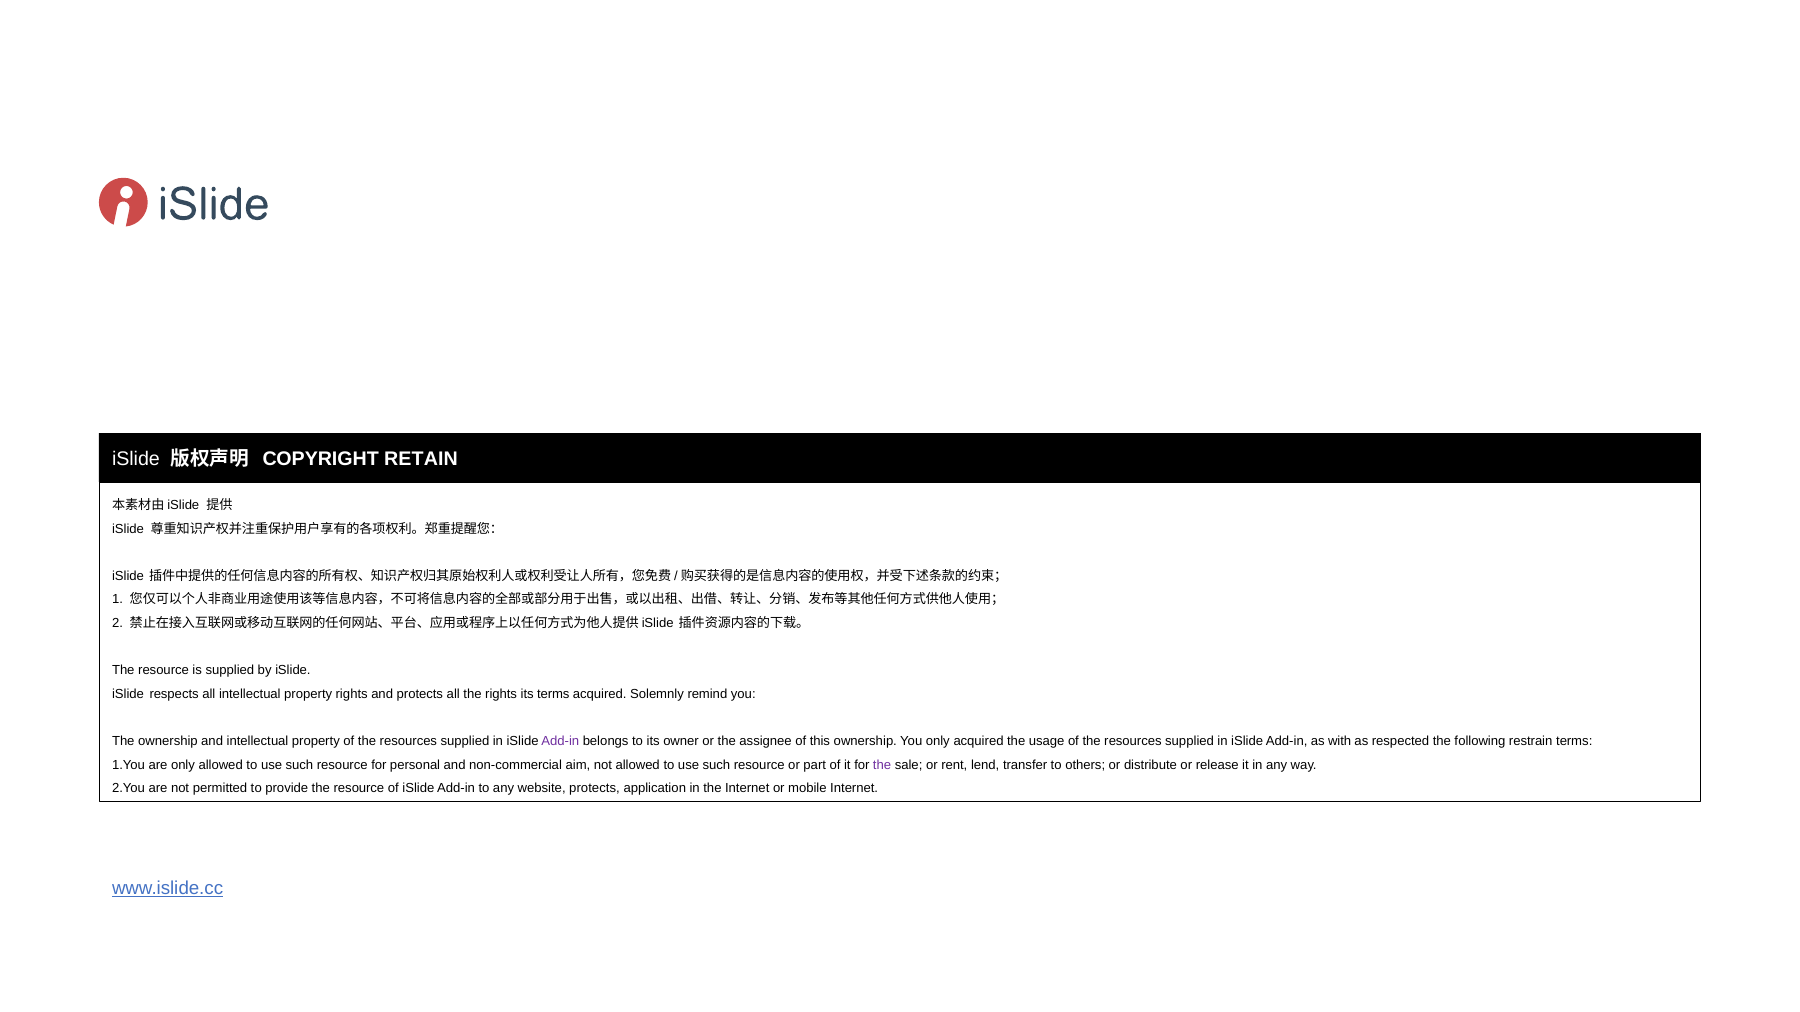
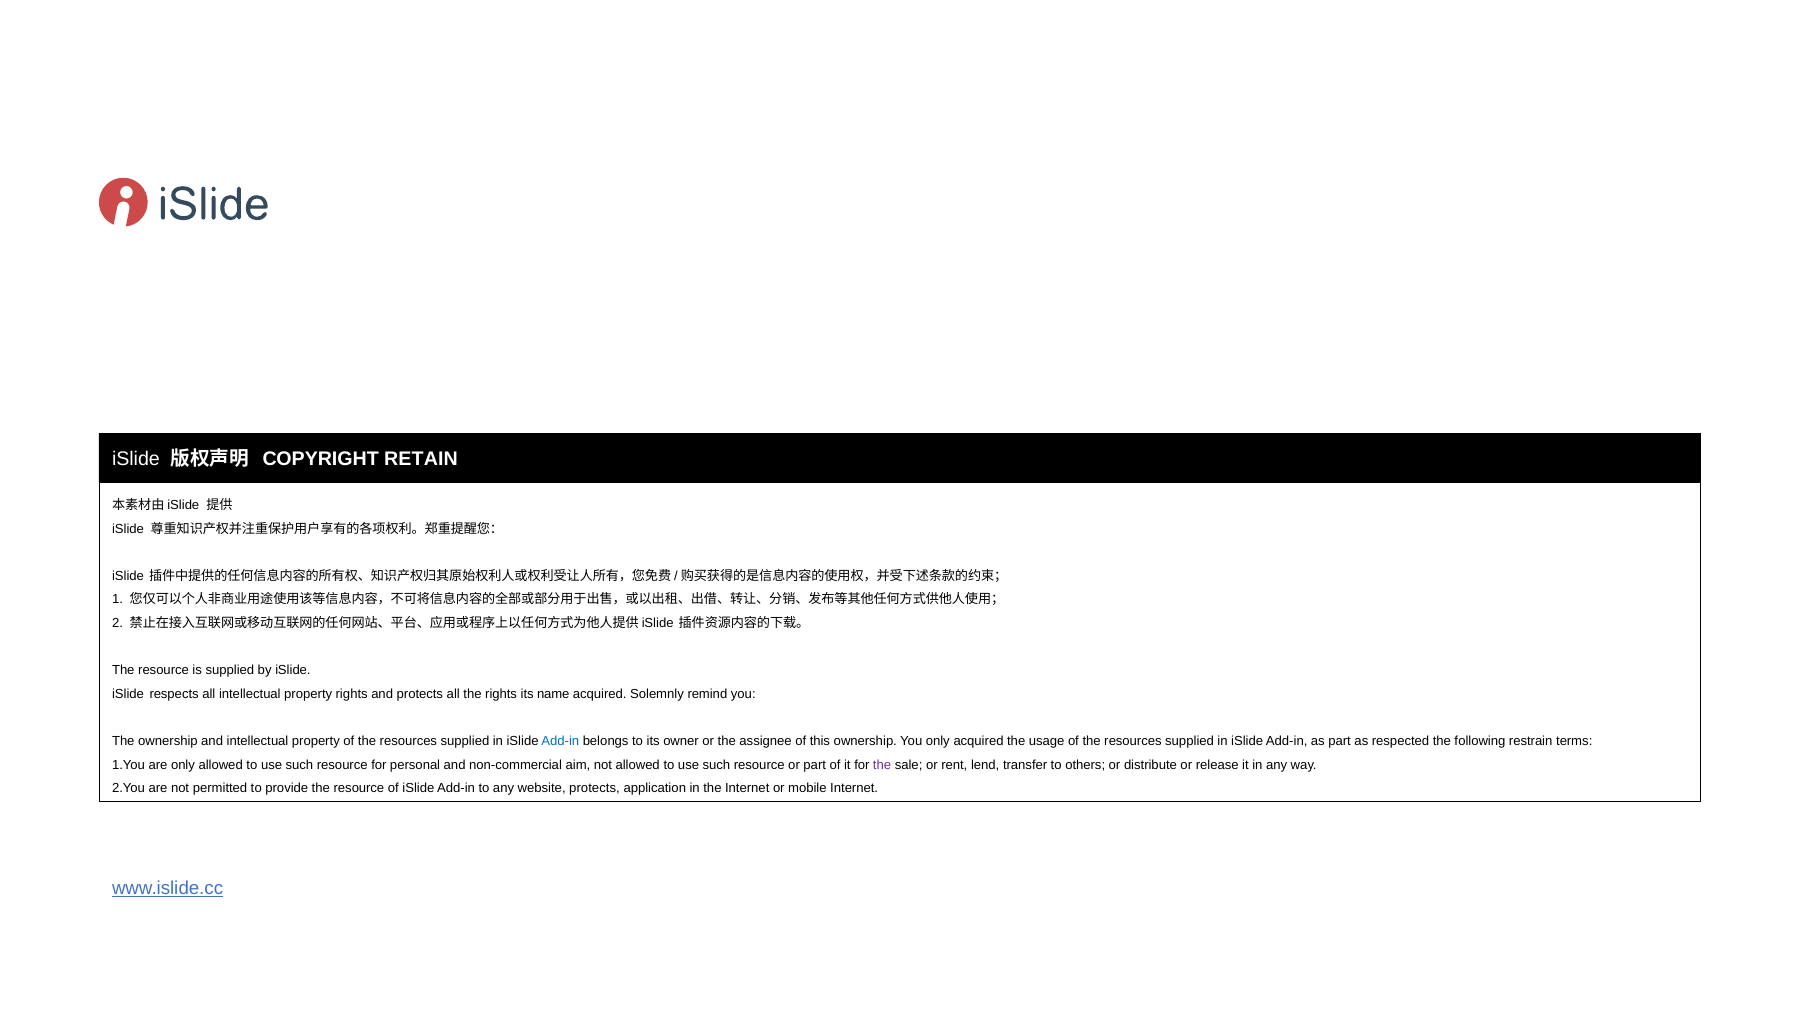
its terms: terms -> name
Add-in at (560, 742) colour: purple -> blue
as with: with -> part
